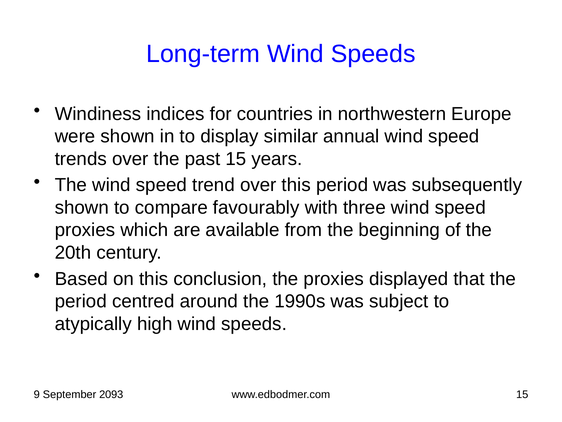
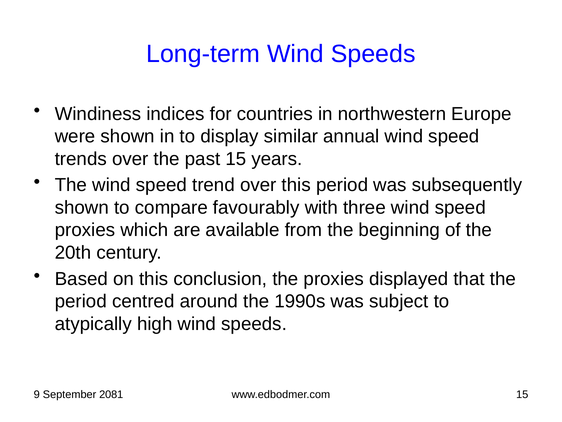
2093: 2093 -> 2081
